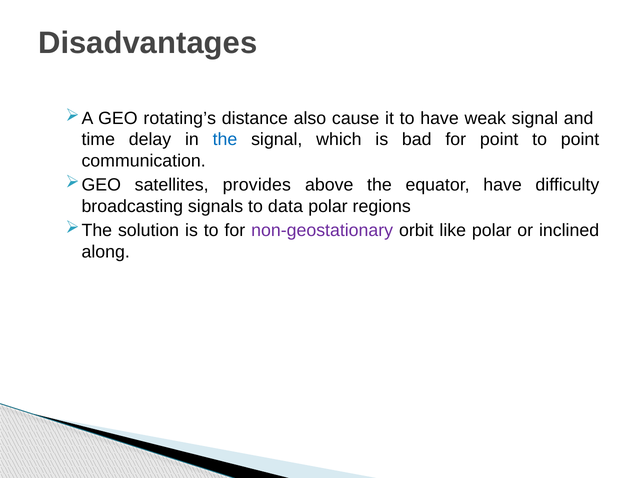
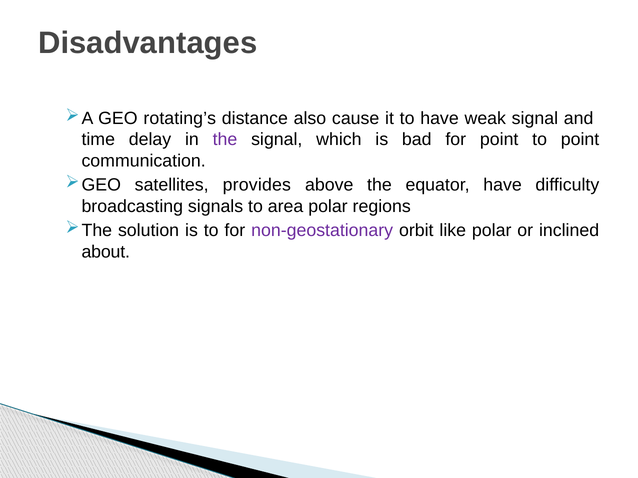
the at (225, 140) colour: blue -> purple
data: data -> area
along: along -> about
